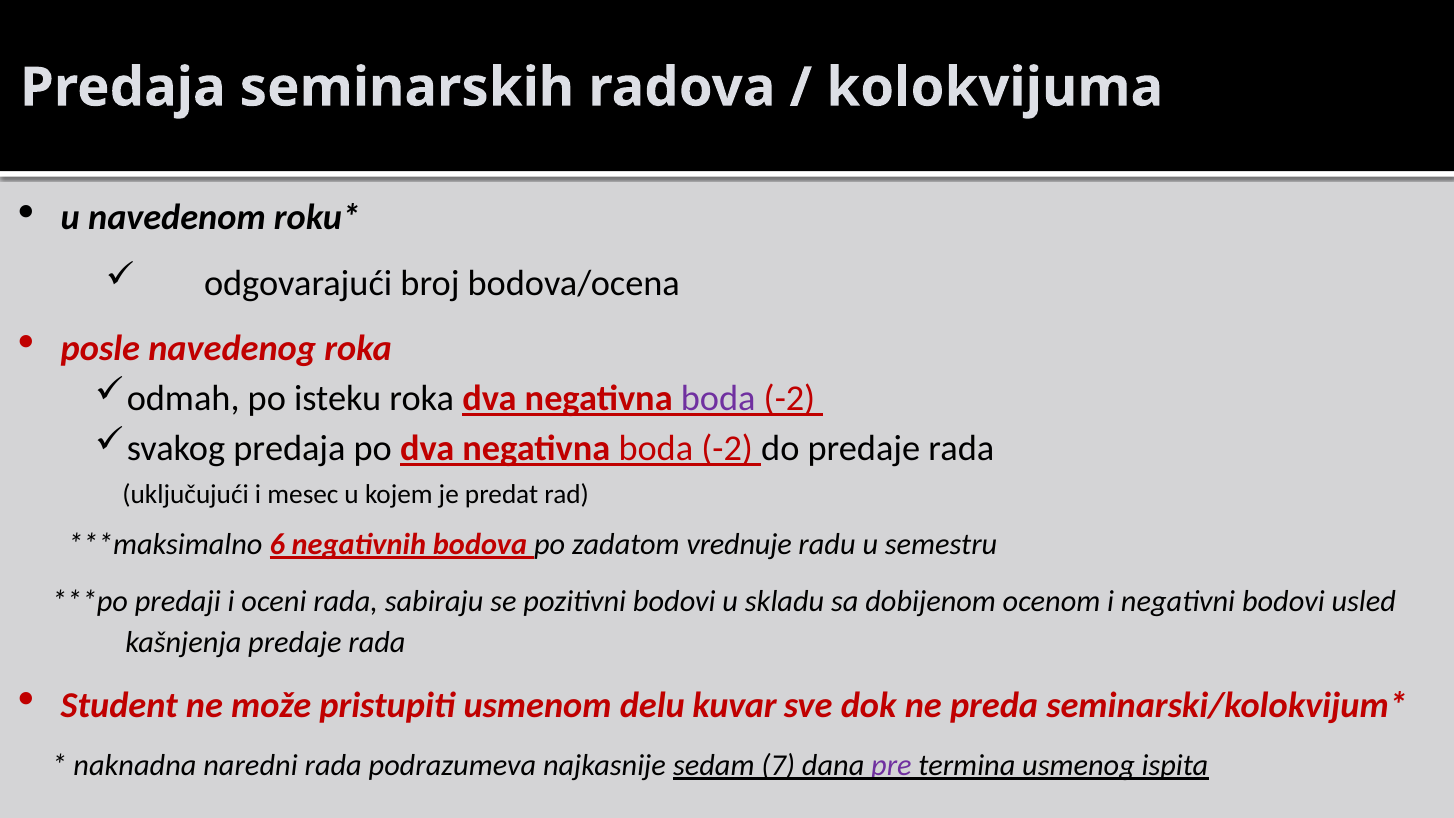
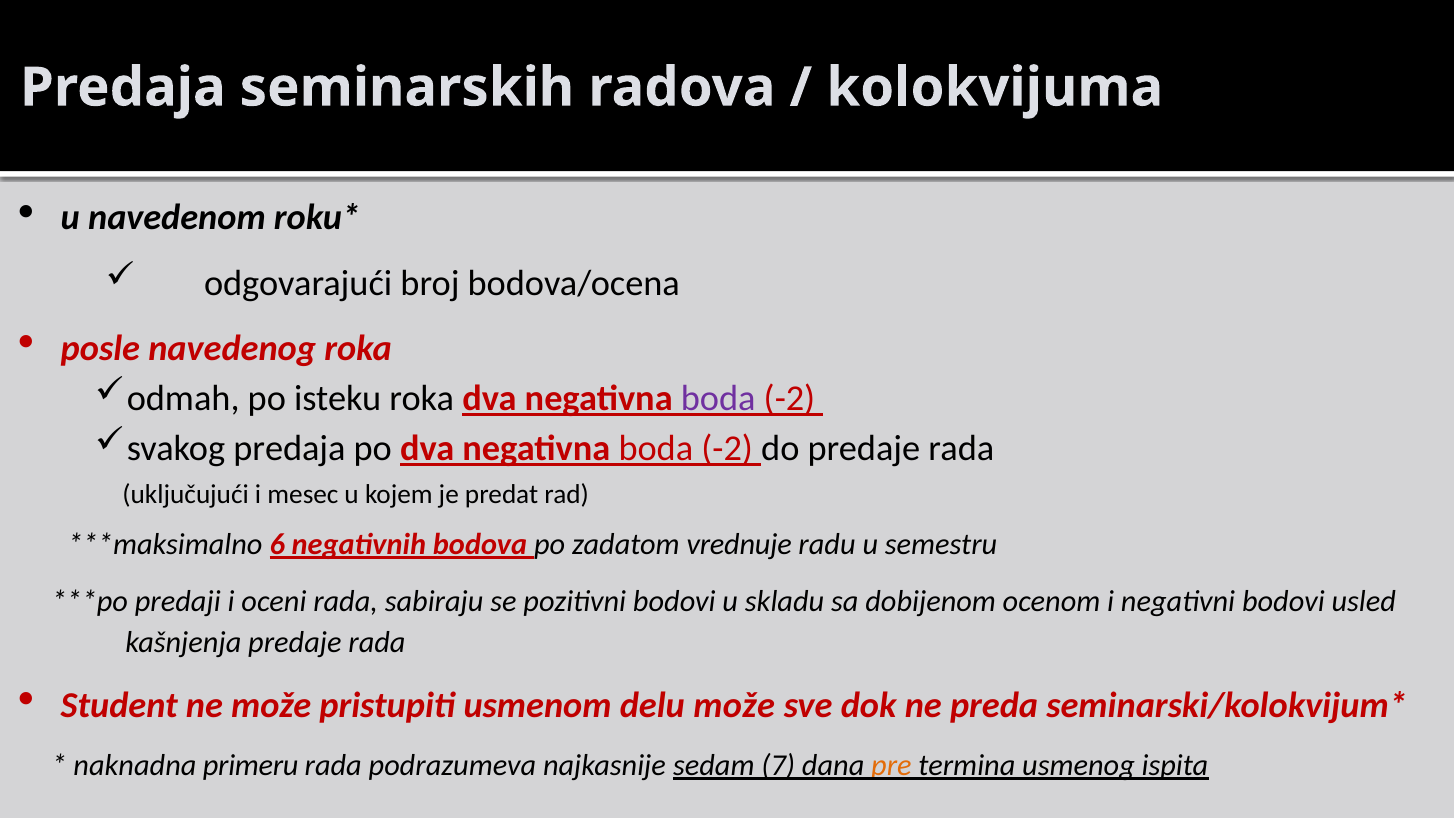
delu kuvar: kuvar -> može
naredni: naredni -> primeru
pre colour: purple -> orange
